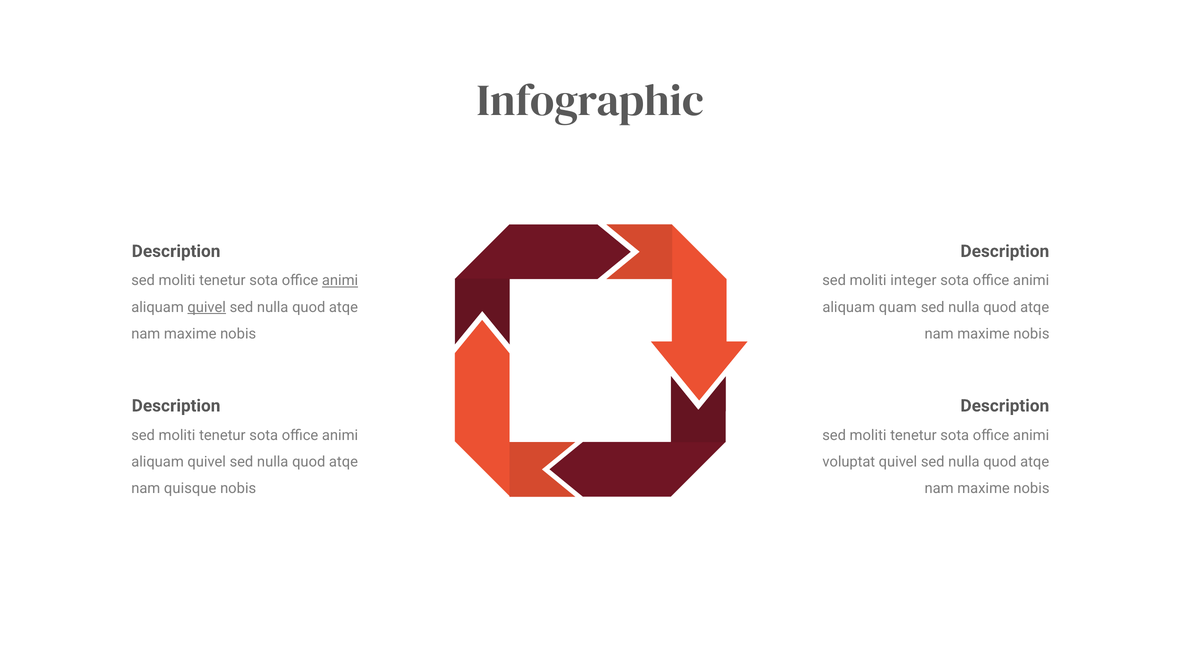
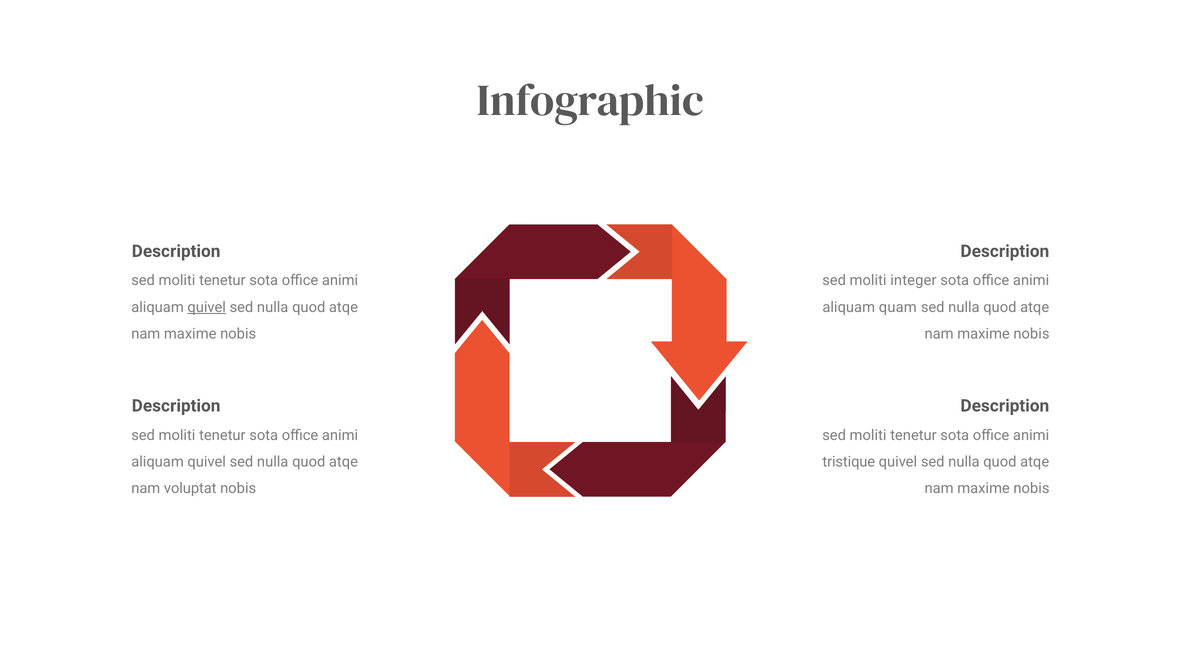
animi at (340, 281) underline: present -> none
voluptat: voluptat -> tristique
quisque: quisque -> voluptat
